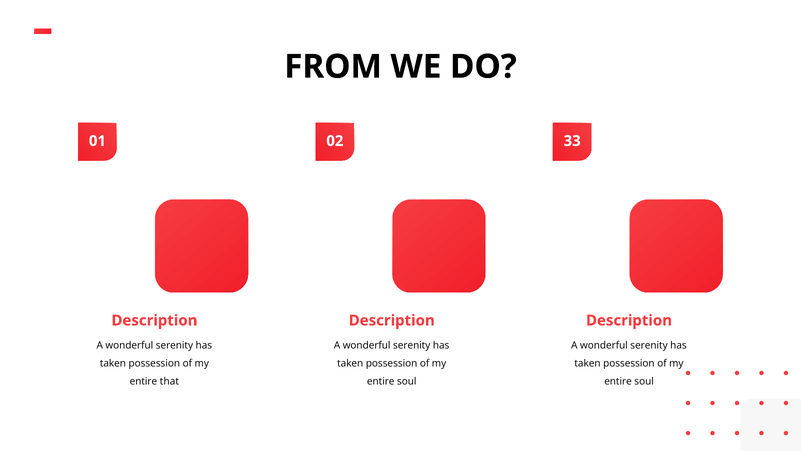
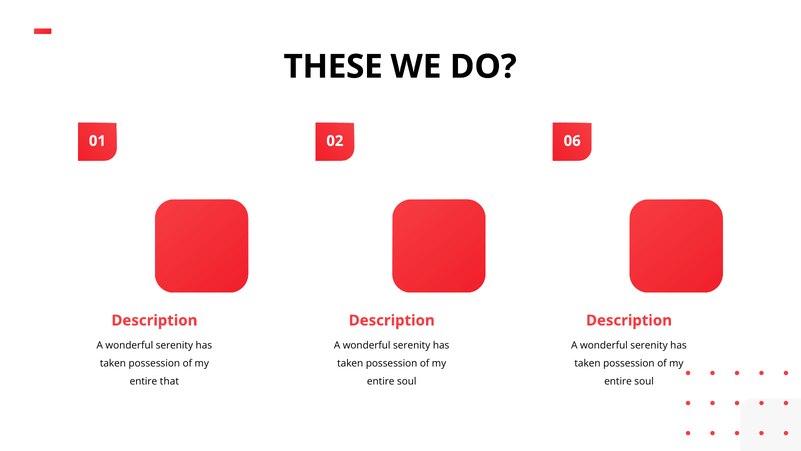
FROM: FROM -> THESE
33: 33 -> 06
